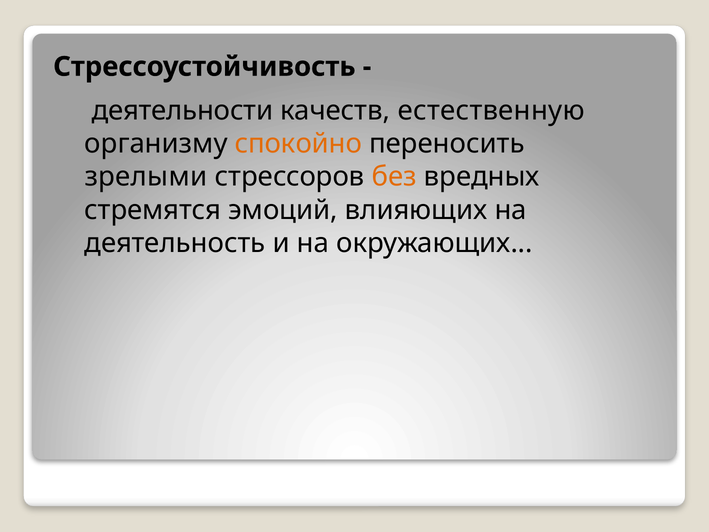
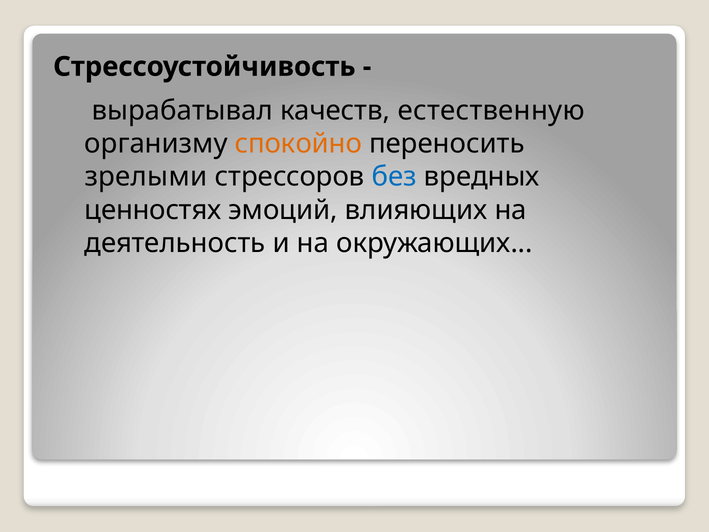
деятельности: деятельности -> вырабатывал
без colour: orange -> blue
стремятся: стремятся -> ценностях
